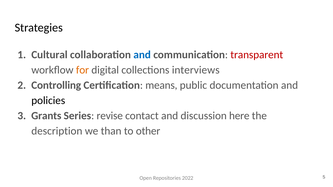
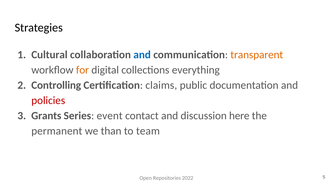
transparent colour: red -> orange
interviews: interviews -> everything
means: means -> claims
policies colour: black -> red
revise: revise -> event
description: description -> permanent
other: other -> team
